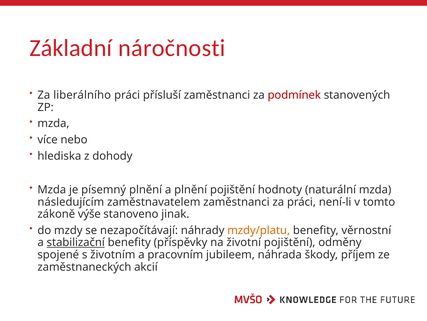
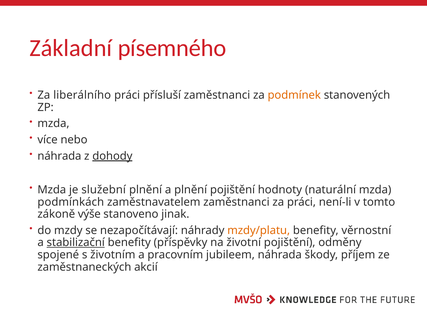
náročnosti: náročnosti -> písemného
podmínek colour: red -> orange
hlediska at (59, 156): hlediska -> náhrada
dohody underline: none -> present
písemný: písemný -> služební
následujícím: následujícím -> podmínkách
